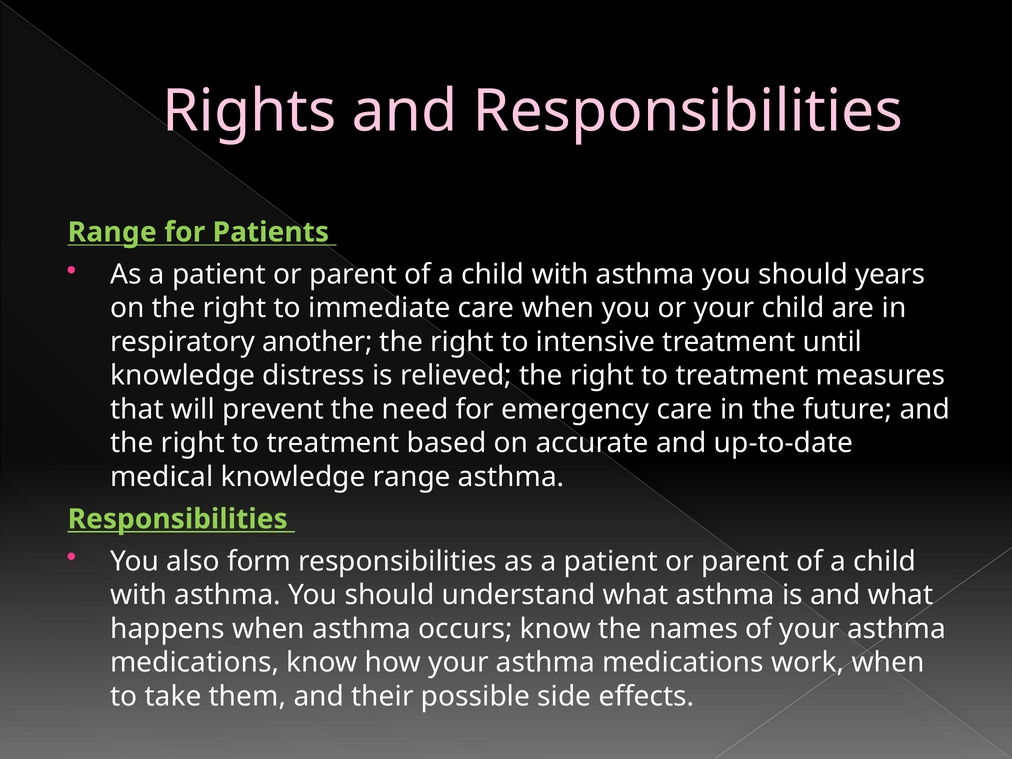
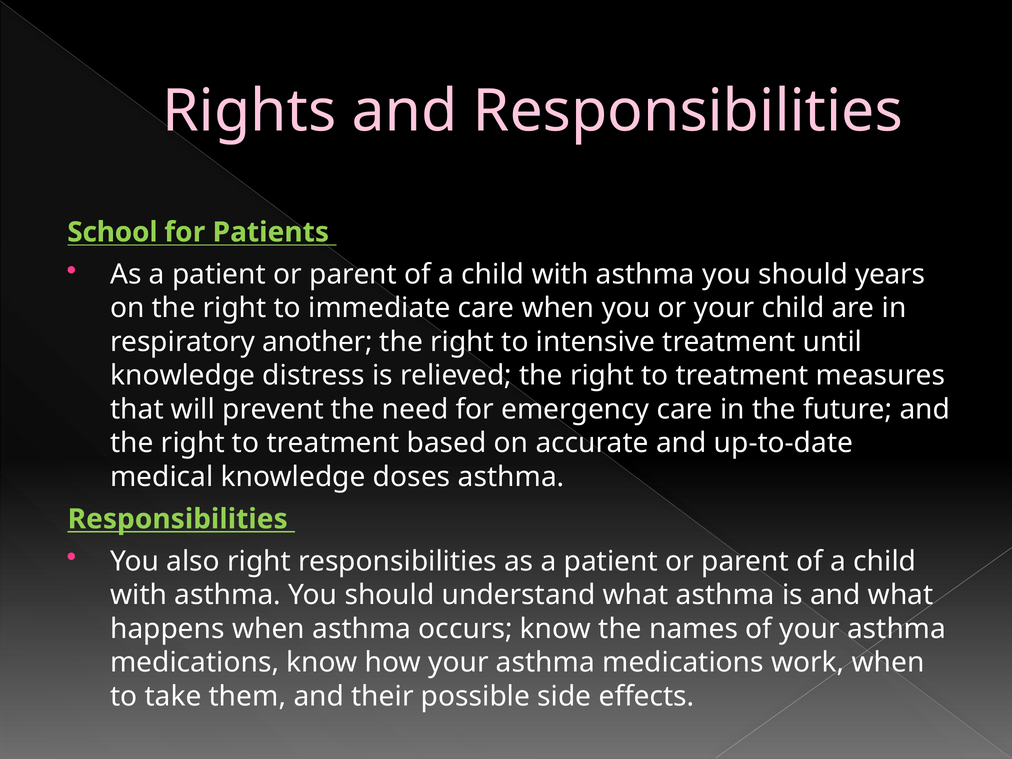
Range at (112, 232): Range -> School
knowledge range: range -> doses
also form: form -> right
